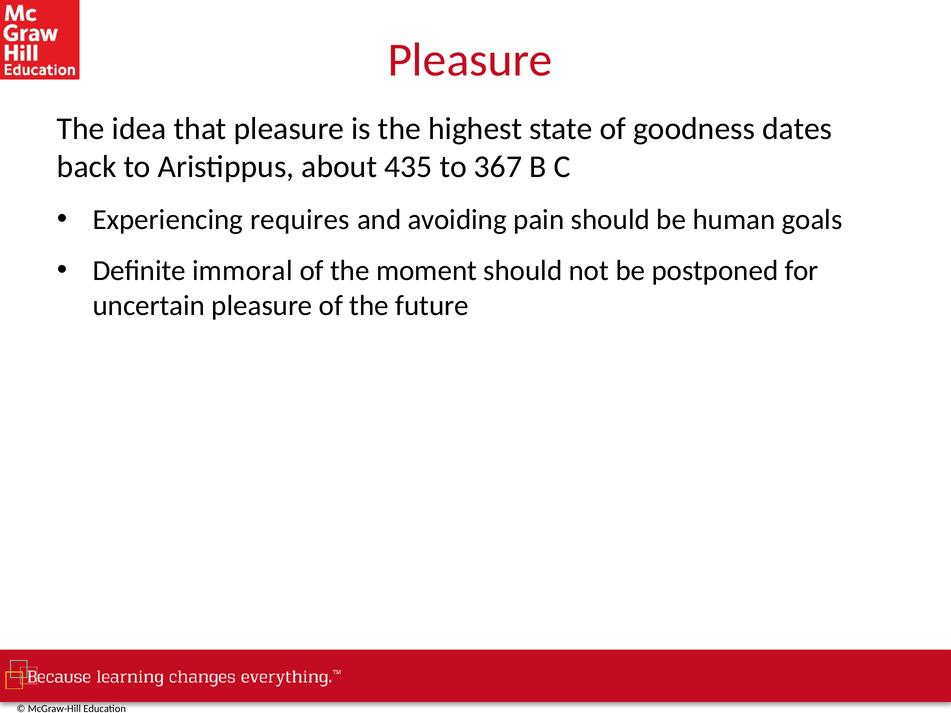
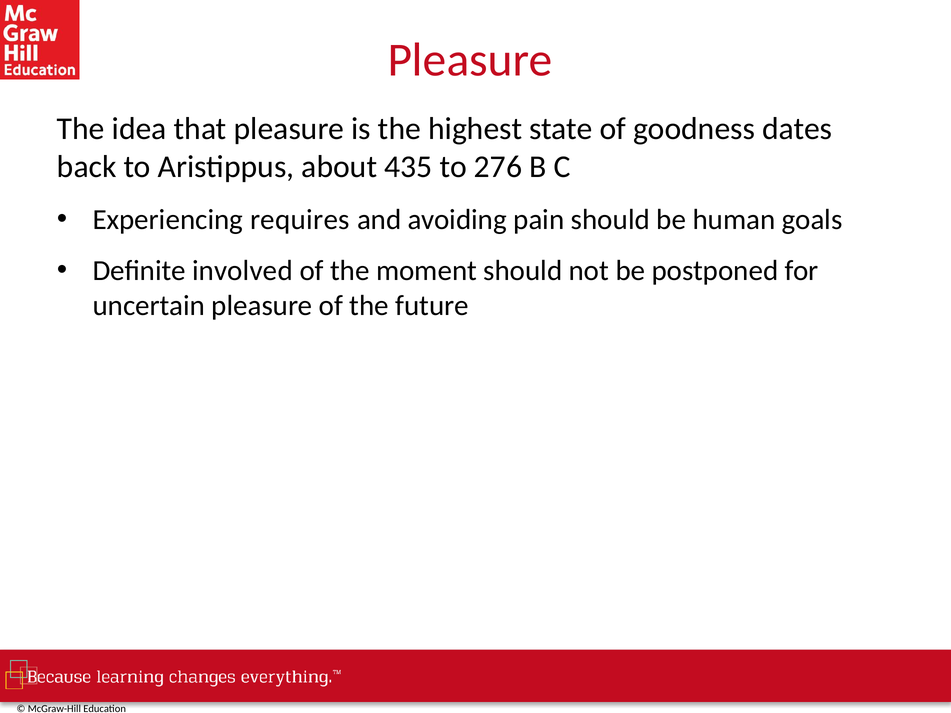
367: 367 -> 276
immoral: immoral -> involved
